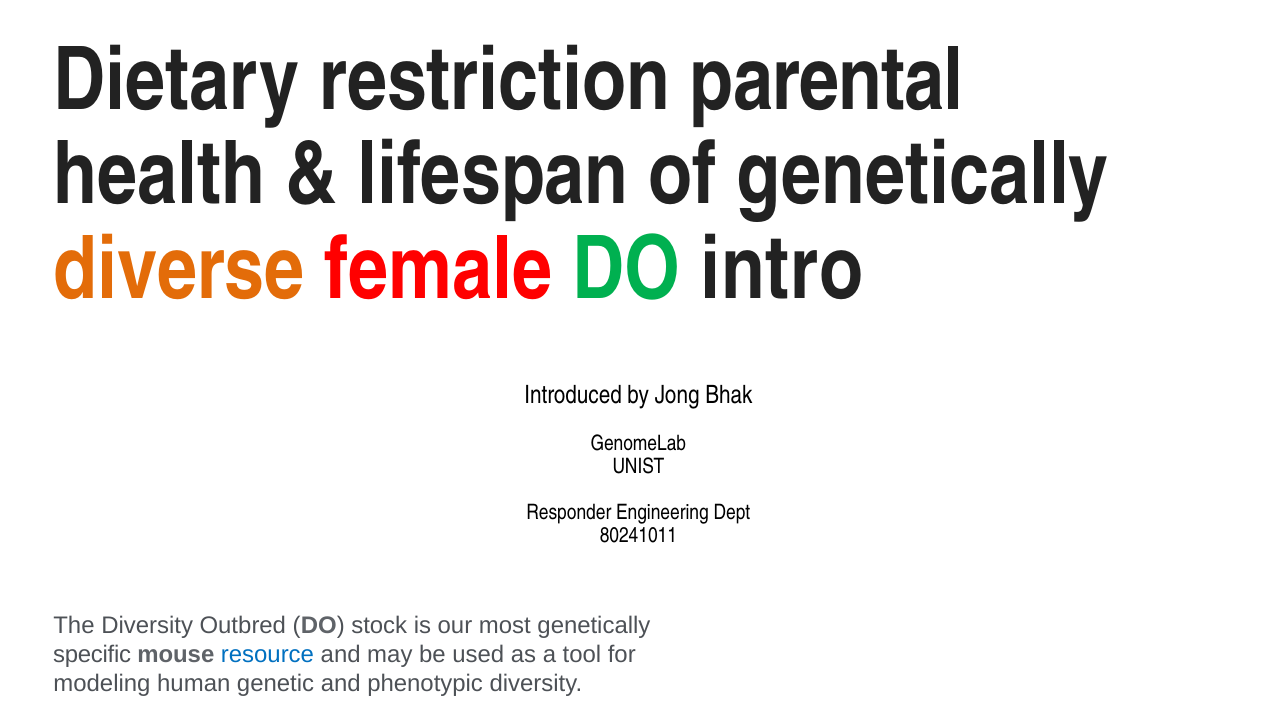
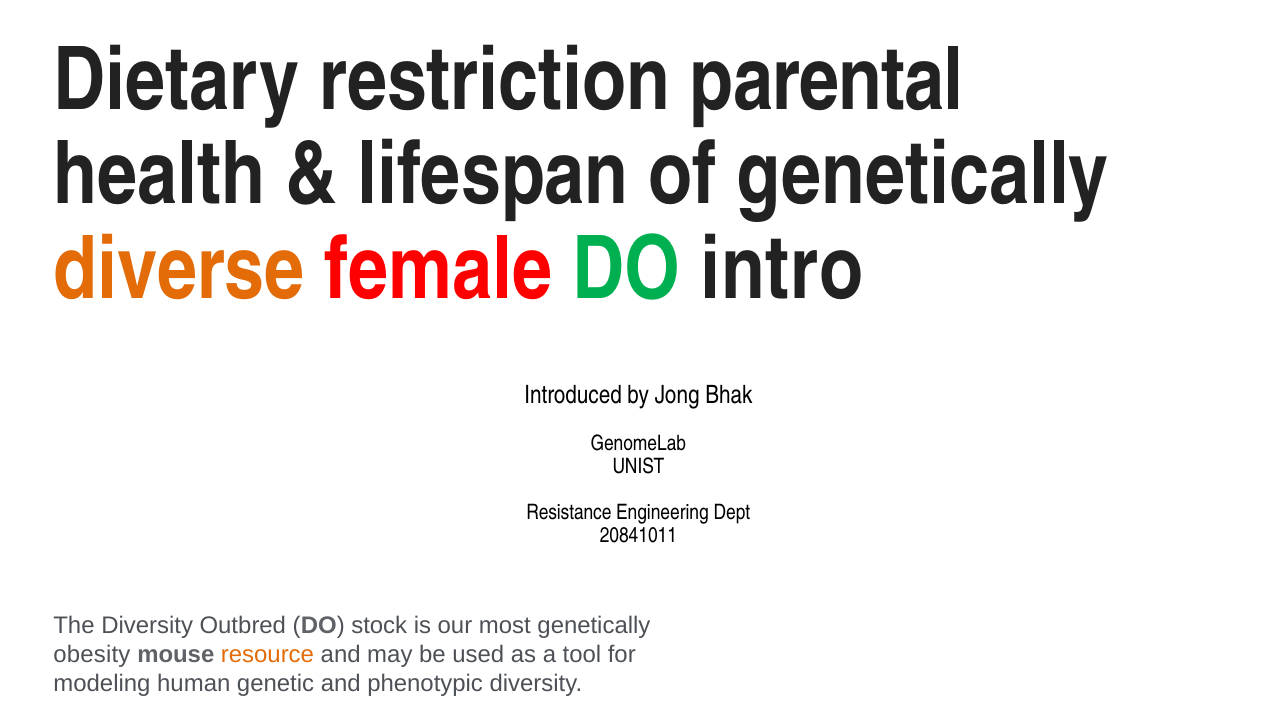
Responder: Responder -> Resistance
80241011: 80241011 -> 20841011
specific: specific -> obesity
resource colour: blue -> orange
